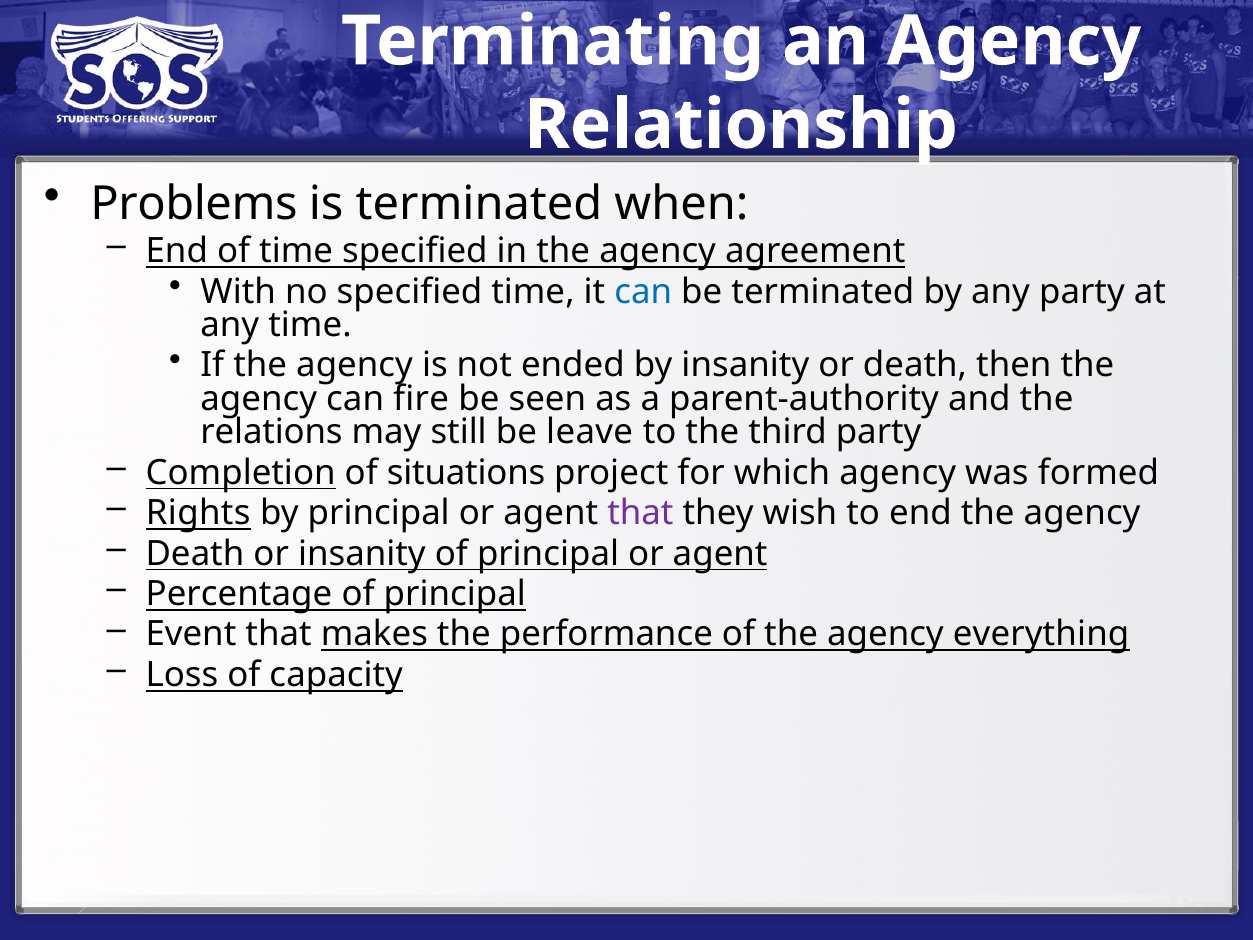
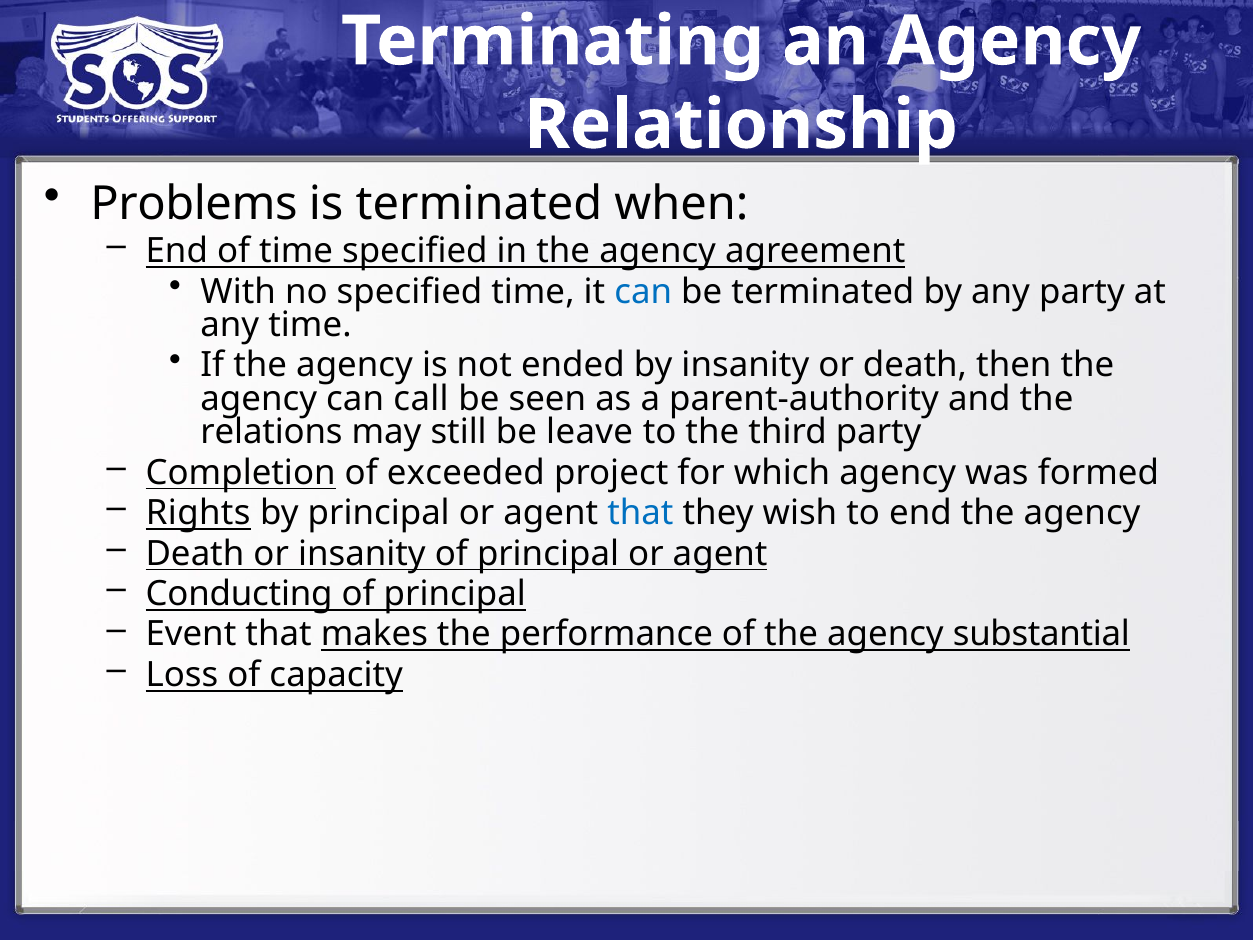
fire: fire -> call
situations: situations -> exceeded
that at (640, 513) colour: purple -> blue
Percentage: Percentage -> Conducting
everything: everything -> substantial
